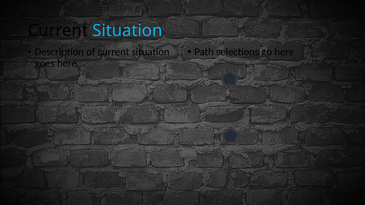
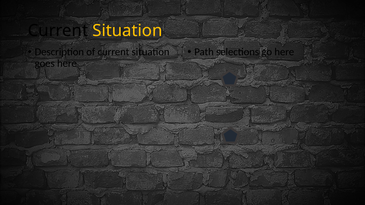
Situation at (127, 31) colour: light blue -> yellow
